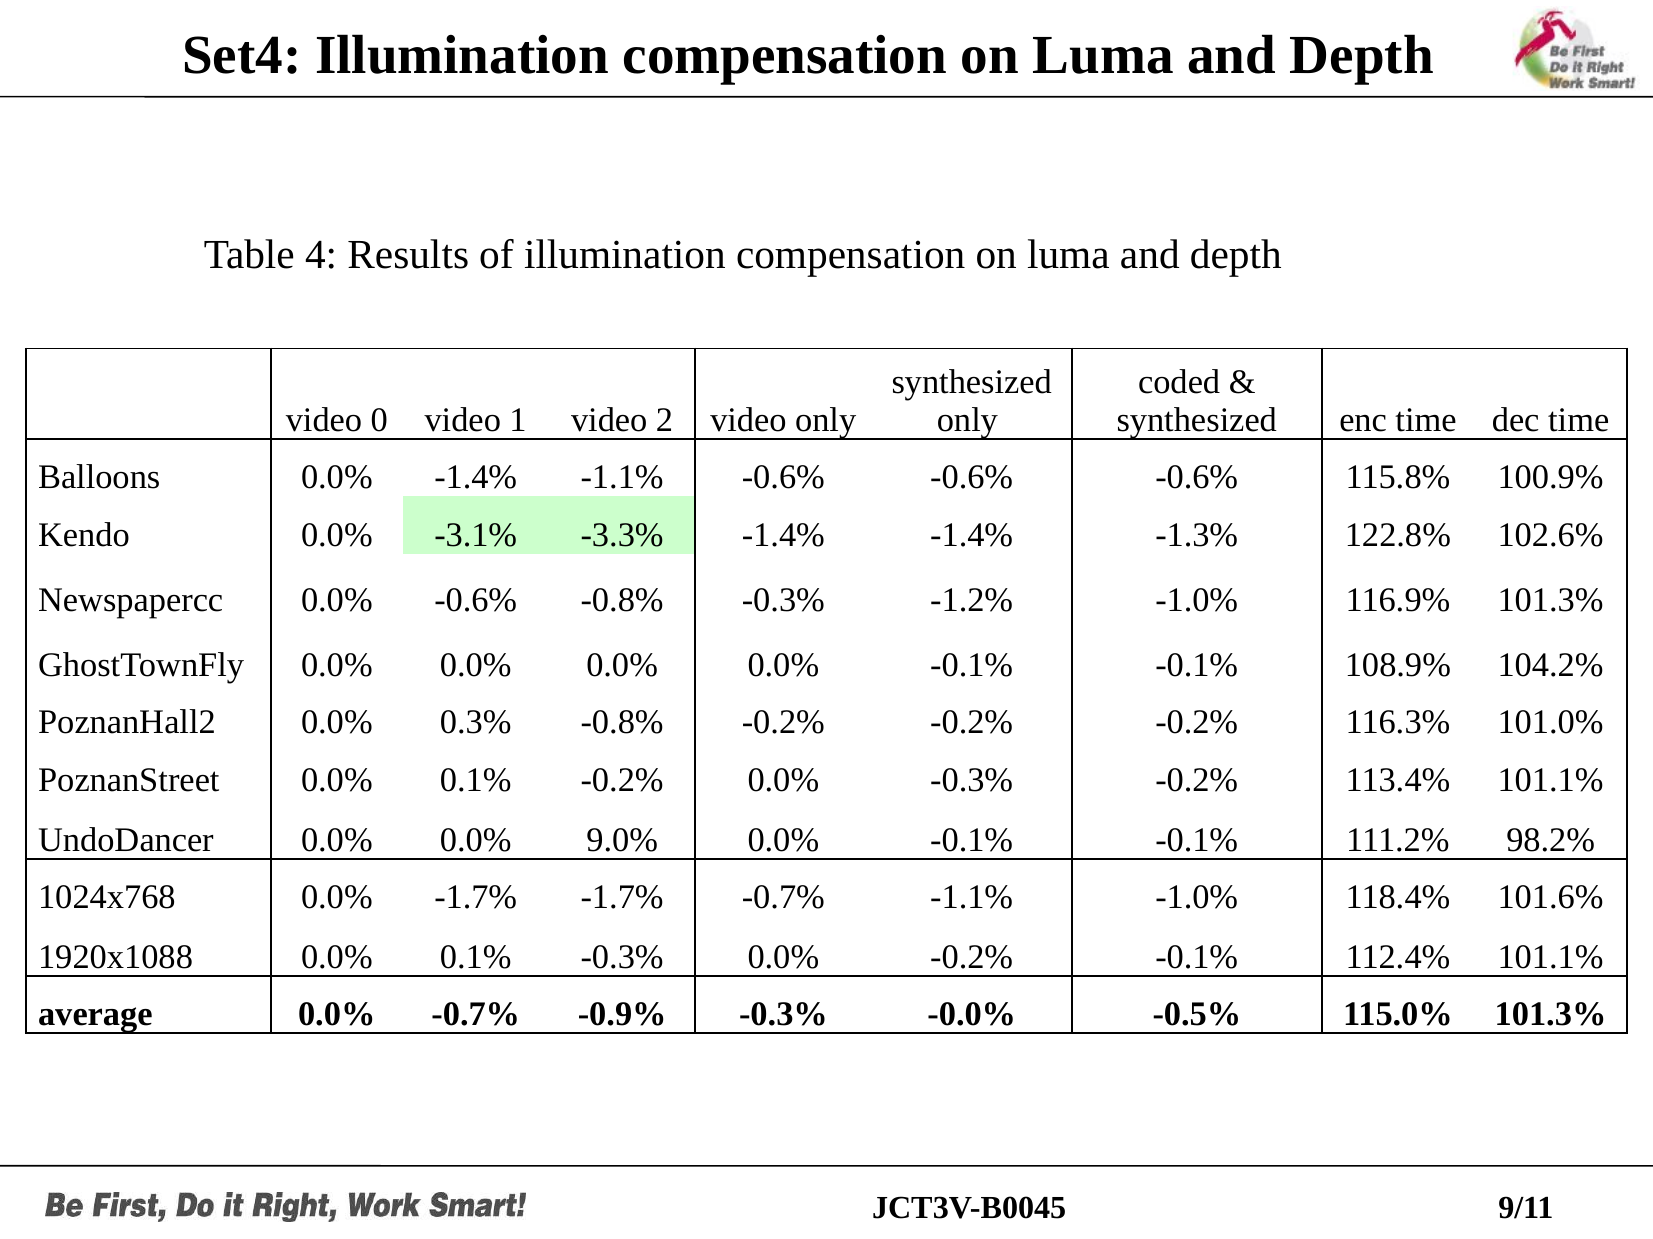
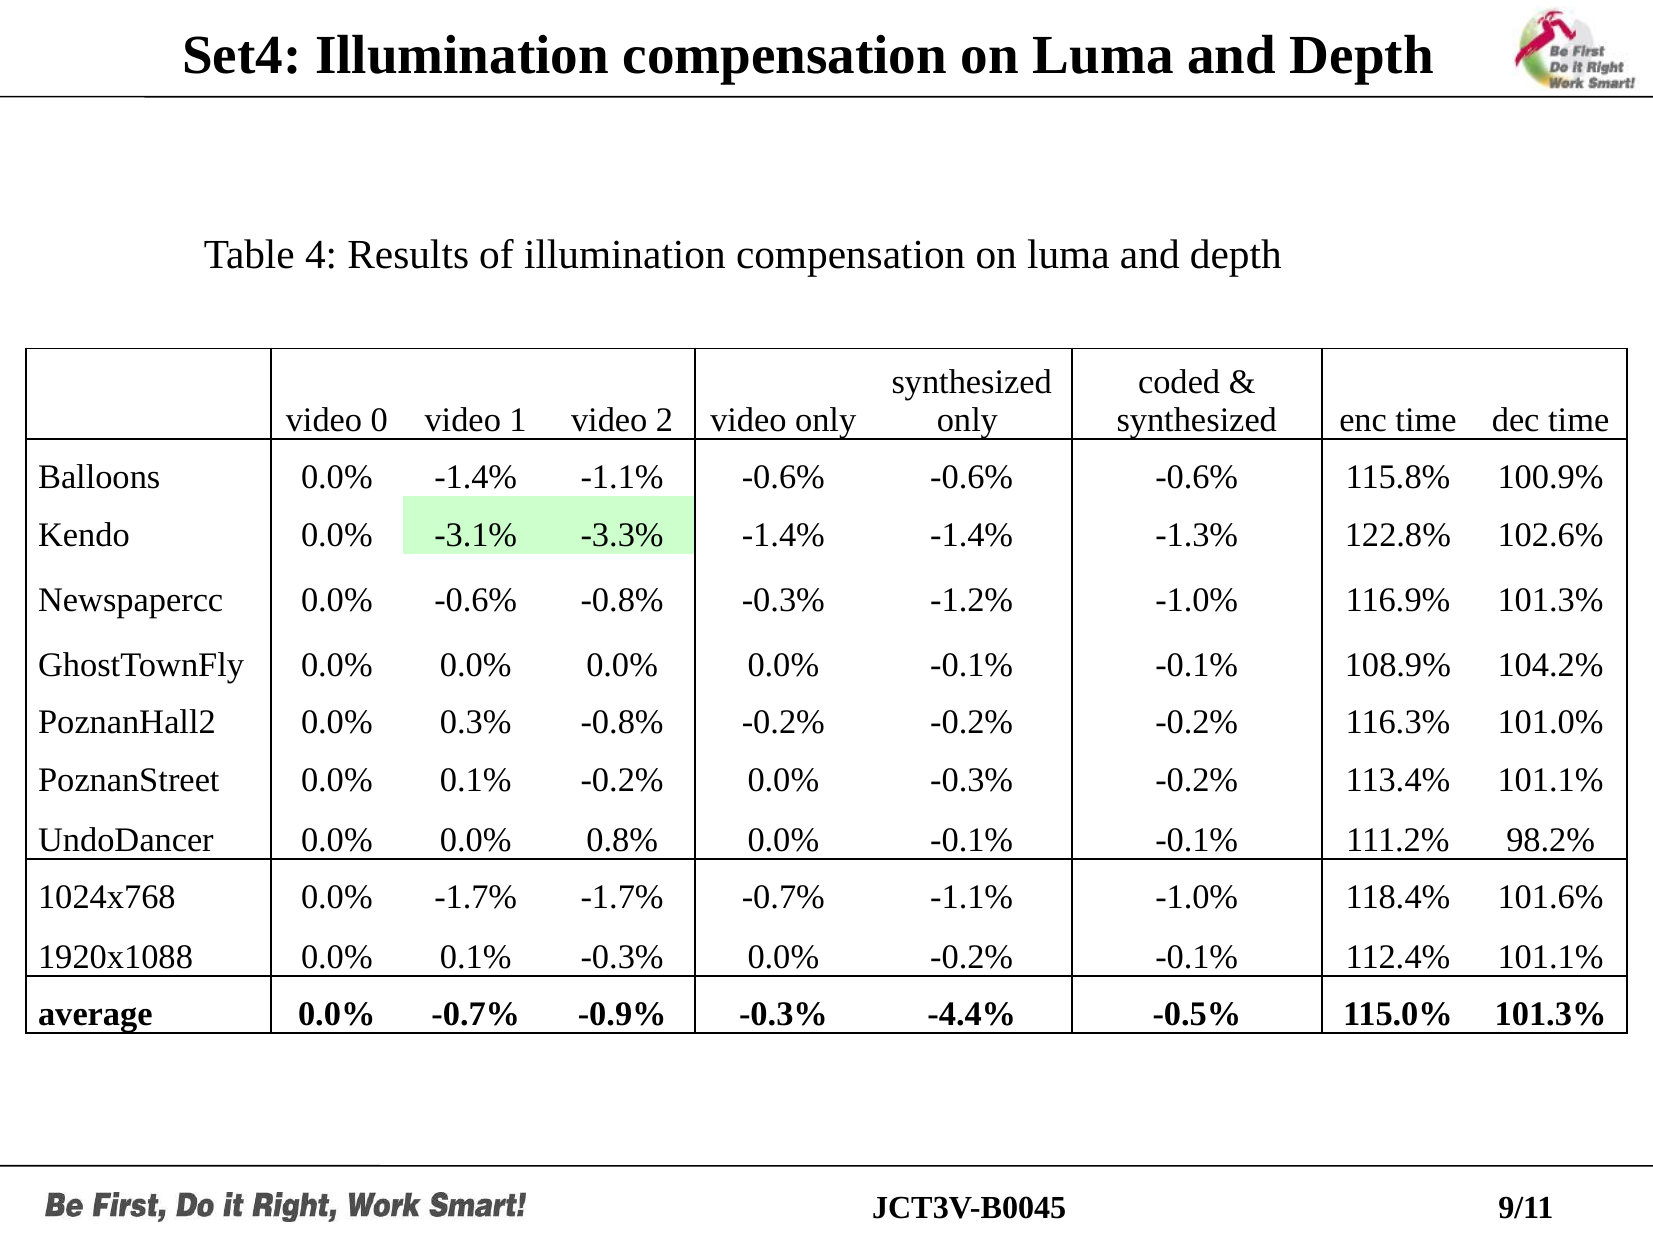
9.0%: 9.0% -> 0.8%
-0.0%: -0.0% -> -4.4%
